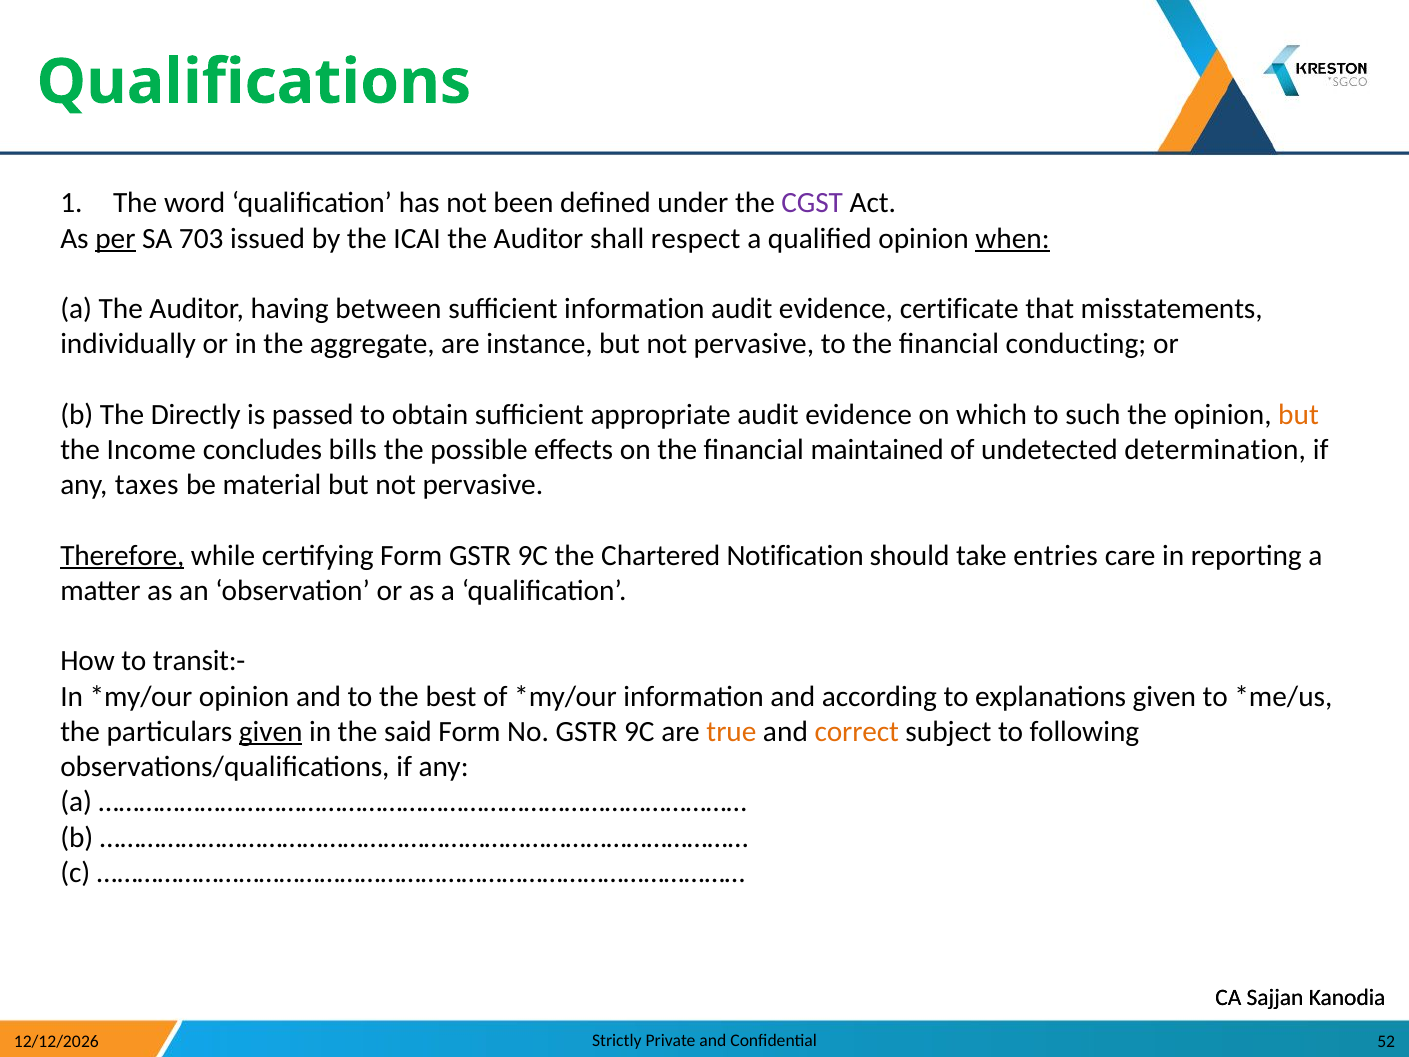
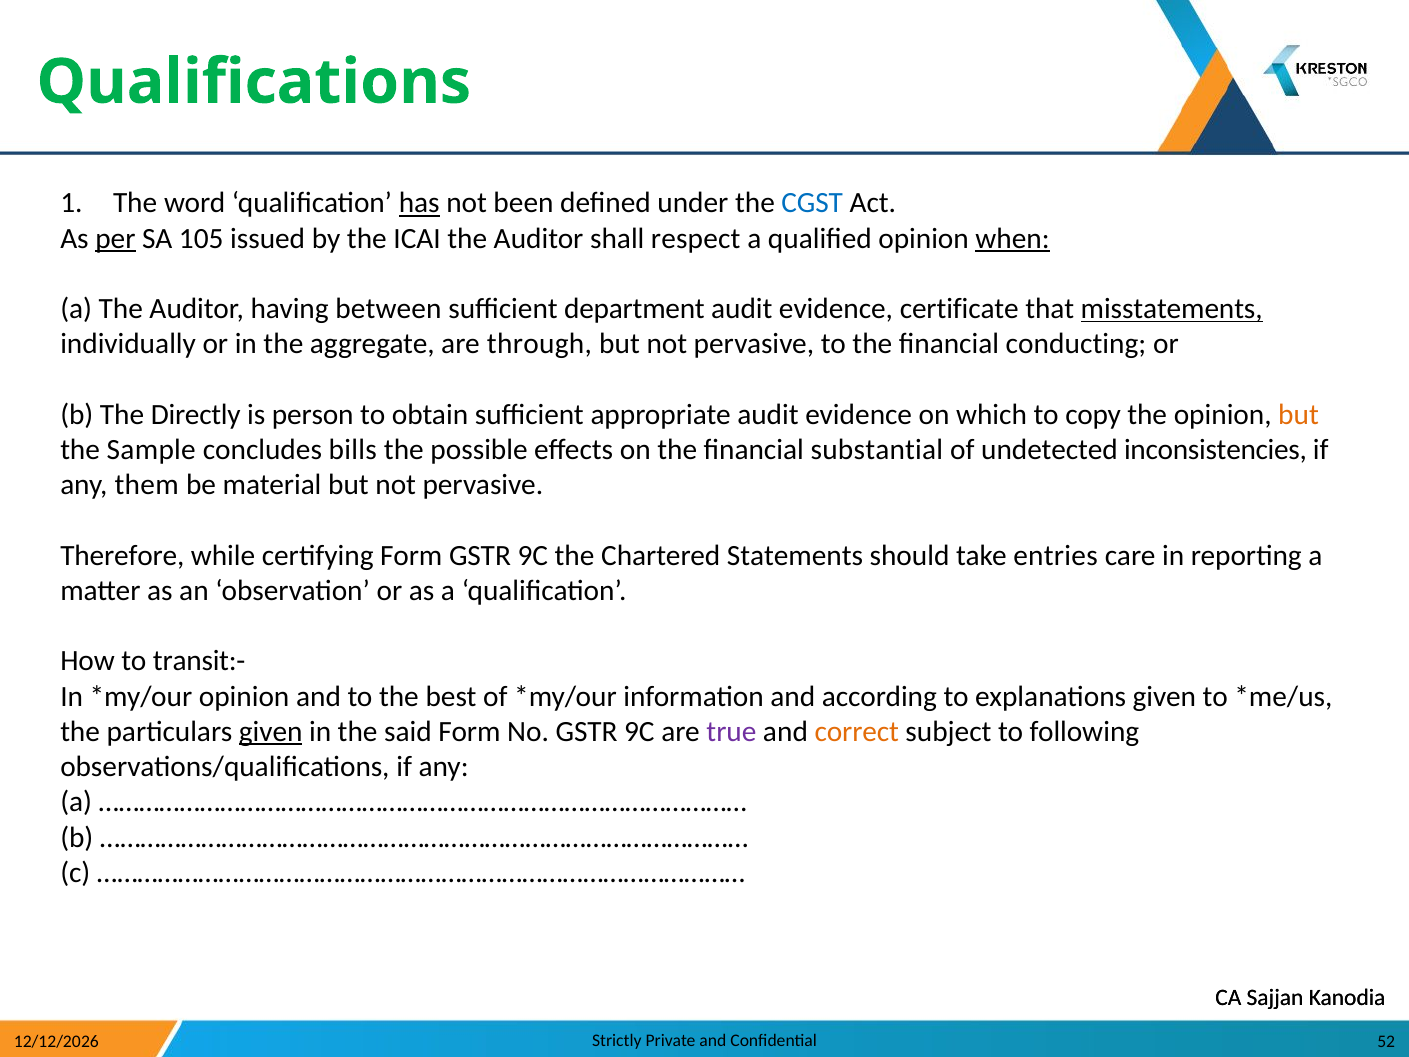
has underline: none -> present
CGST colour: purple -> blue
703: 703 -> 105
sufficient information: information -> department
misstatements underline: none -> present
instance: instance -> through
passed: passed -> person
such: such -> copy
Income: Income -> Sample
maintained: maintained -> substantial
determination: determination -> inconsistencies
taxes: taxes -> them
Therefore underline: present -> none
Notification: Notification -> Statements
true colour: orange -> purple
